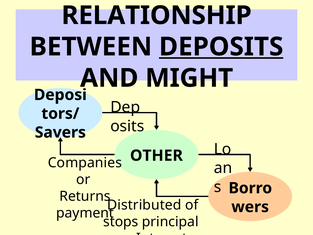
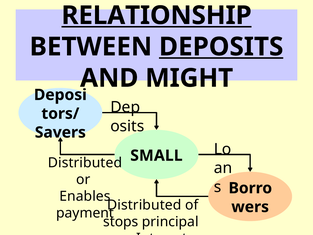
RELATIONSHIP underline: none -> present
OTHER: OTHER -> SMALL
Companies at (85, 163): Companies -> Distributed
Returns: Returns -> Enables
